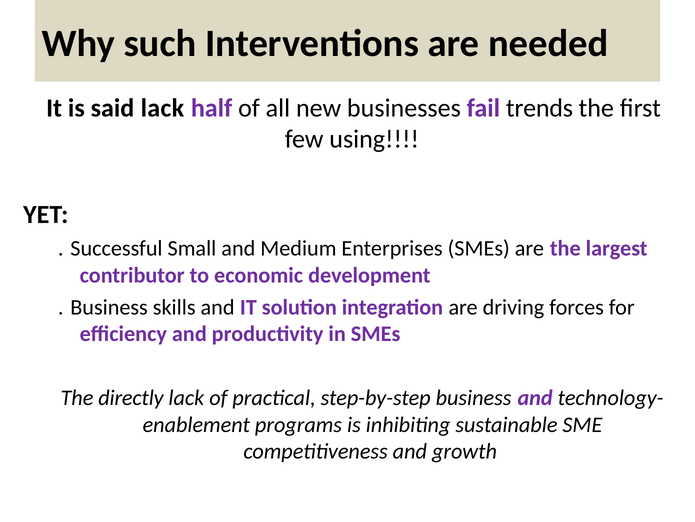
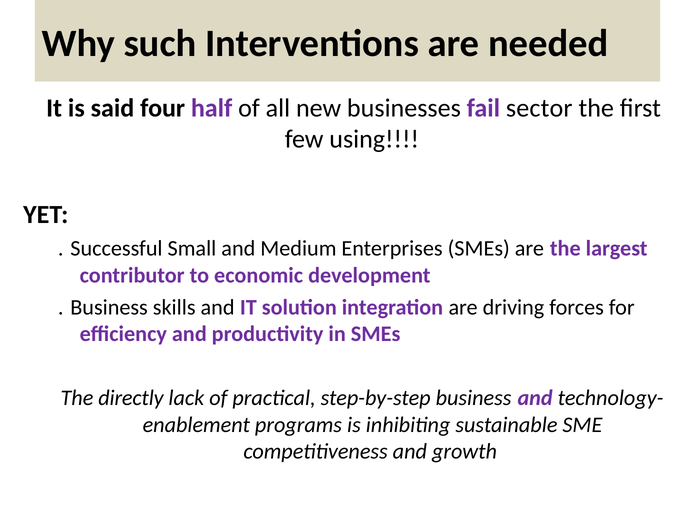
said lack: lack -> four
trends: trends -> sector
